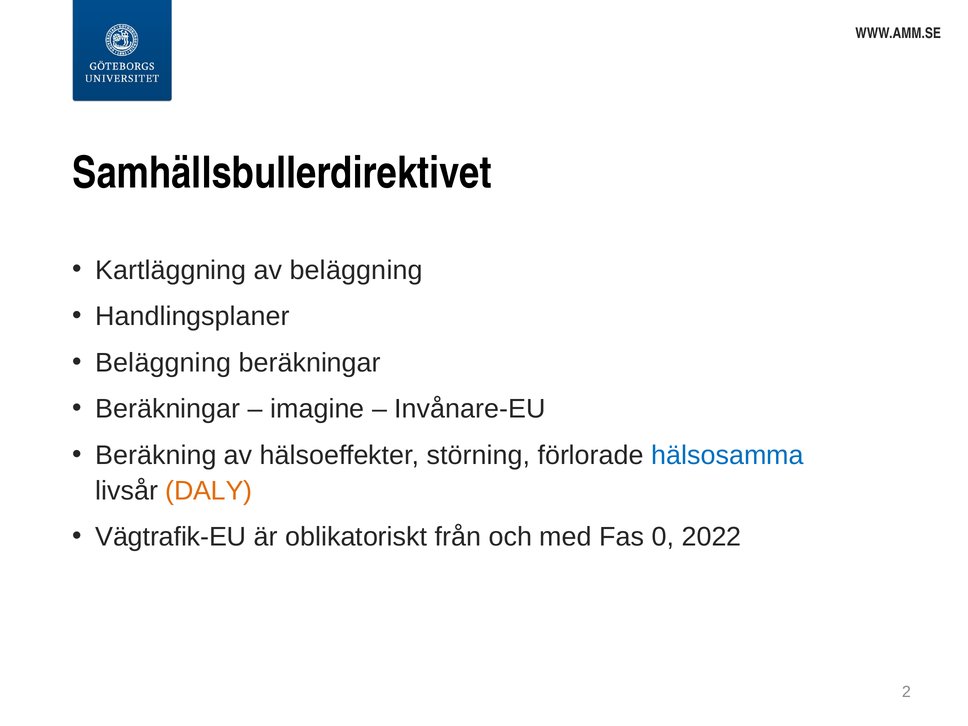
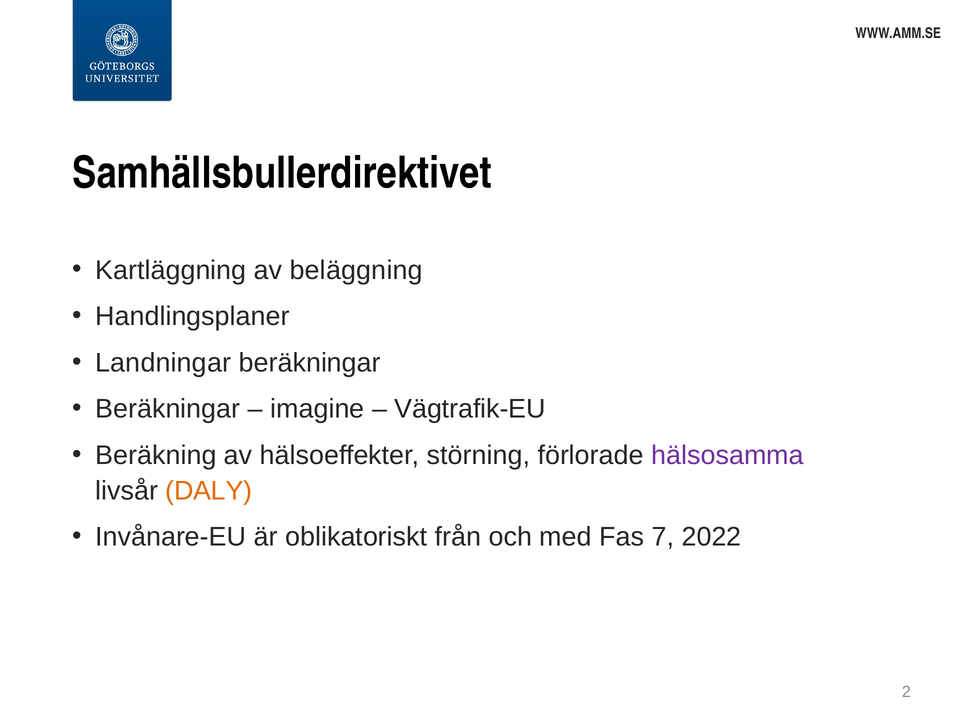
Beläggning at (163, 363): Beläggning -> Landningar
Invånare-EU: Invånare-EU -> Vägtrafik-EU
hälsosamma colour: blue -> purple
Vägtrafik-EU: Vägtrafik-EU -> Invånare-EU
0: 0 -> 7
